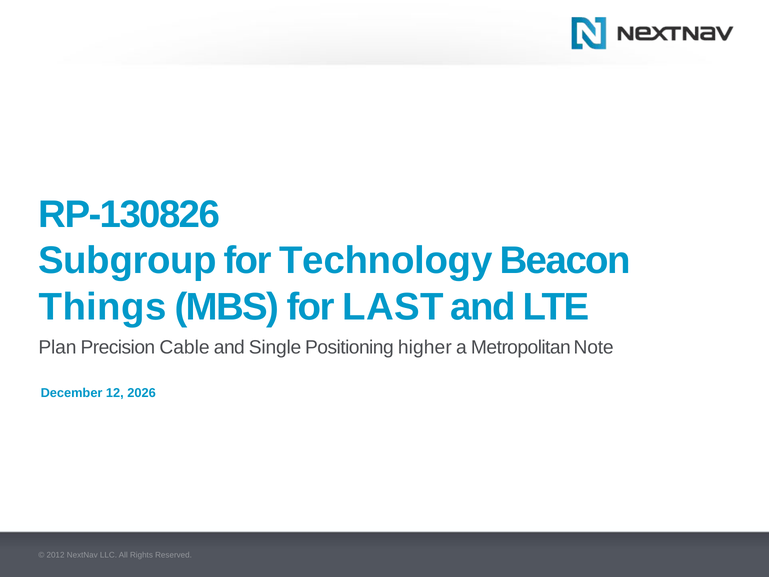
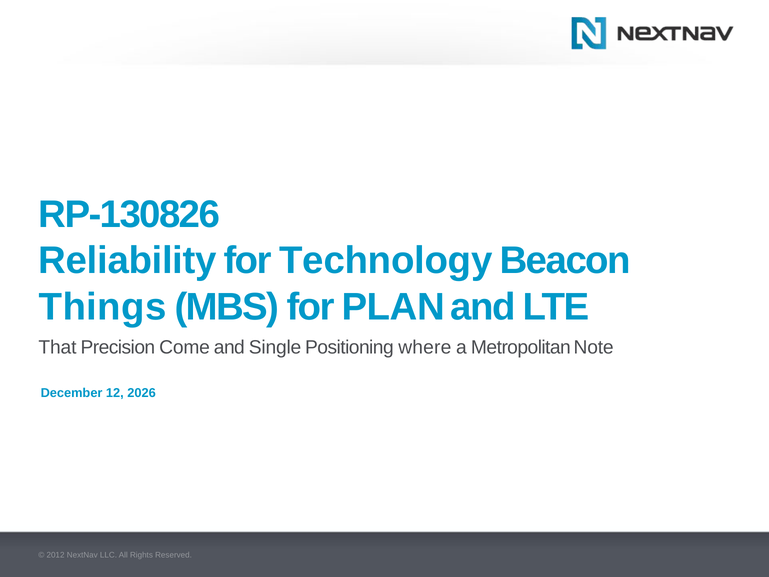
Subgroup: Subgroup -> Reliability
LAST: LAST -> PLAN
Plan: Plan -> That
Cable: Cable -> Come
higher: higher -> where
